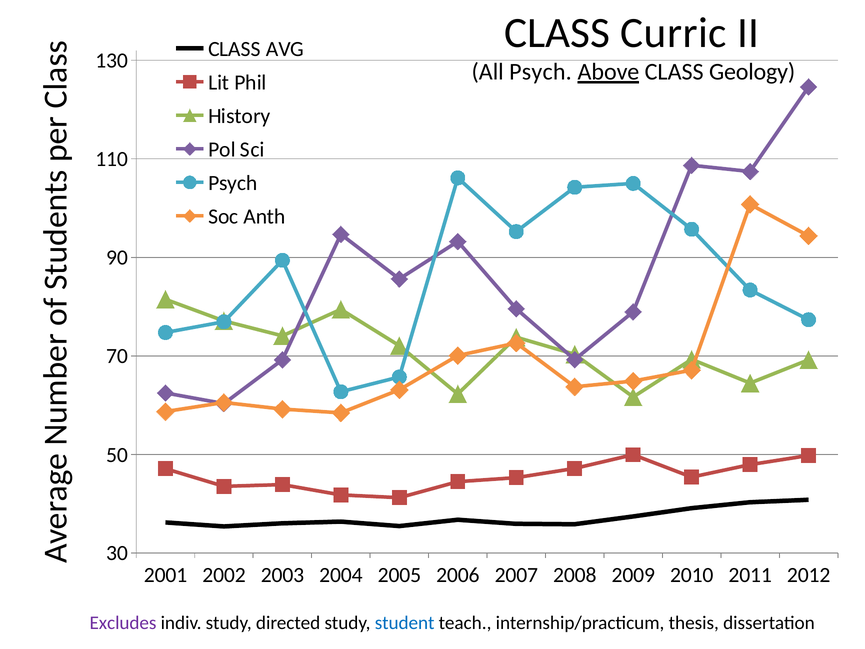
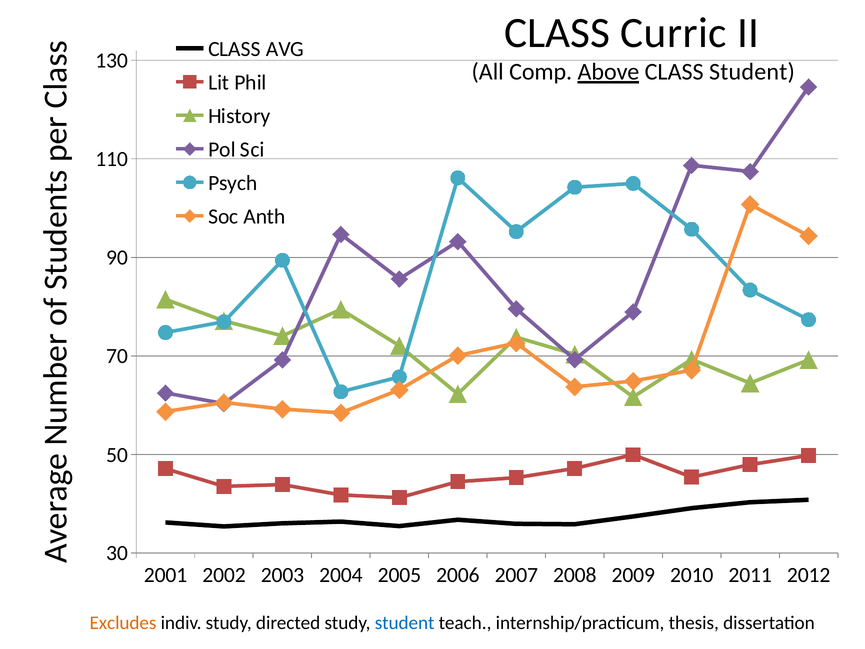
All Psych: Psych -> Comp
CLASS Geology: Geology -> Student
Excludes colour: purple -> orange
